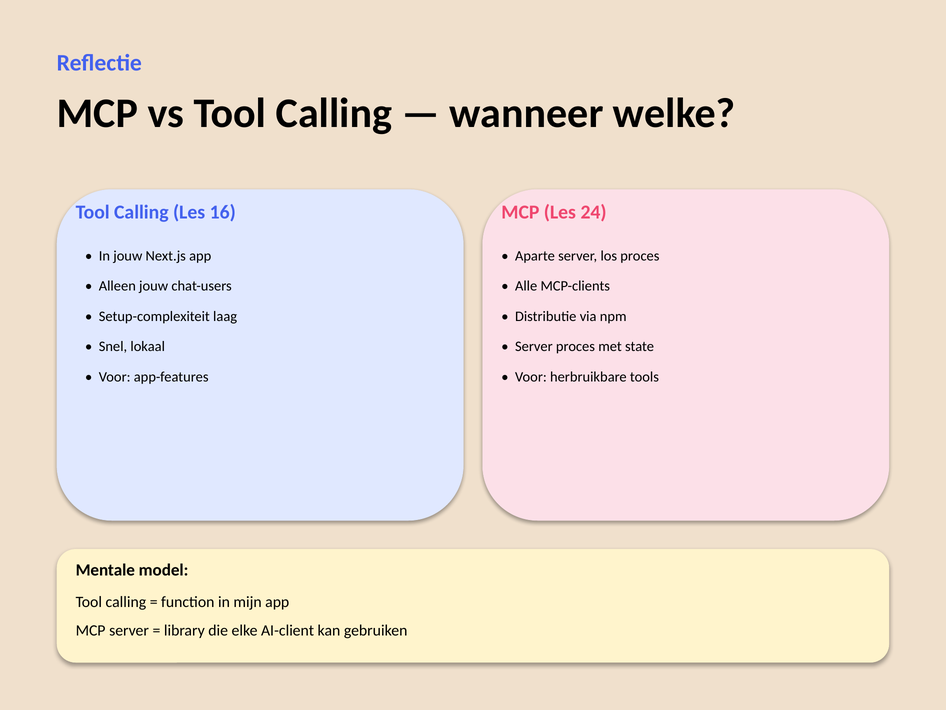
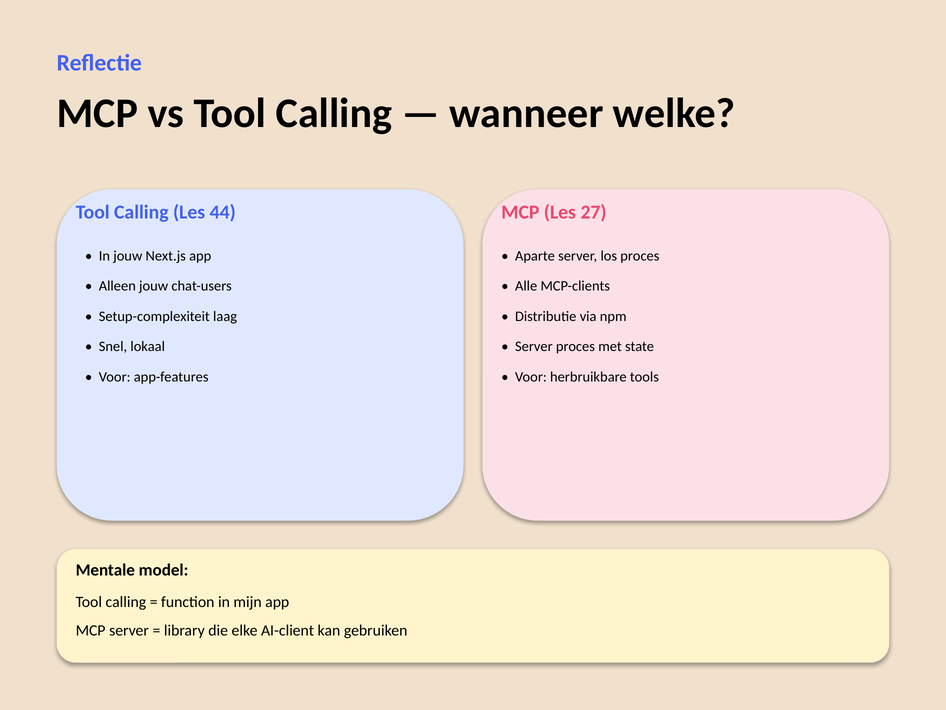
16: 16 -> 44
24: 24 -> 27
